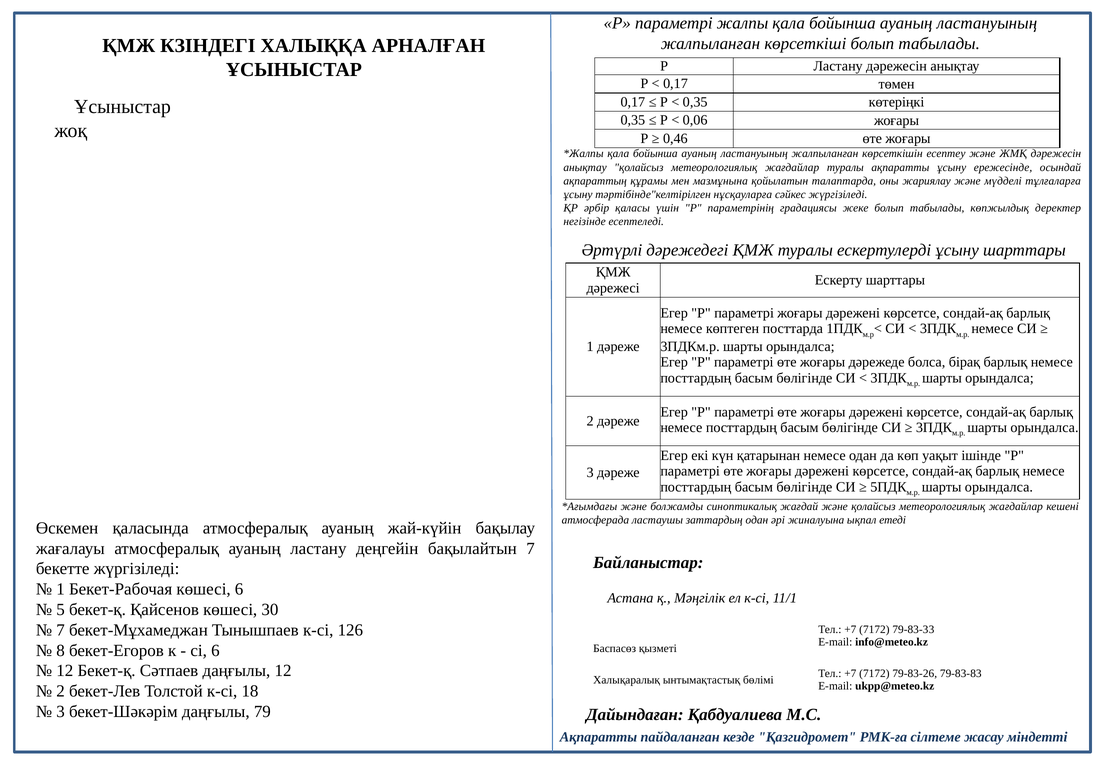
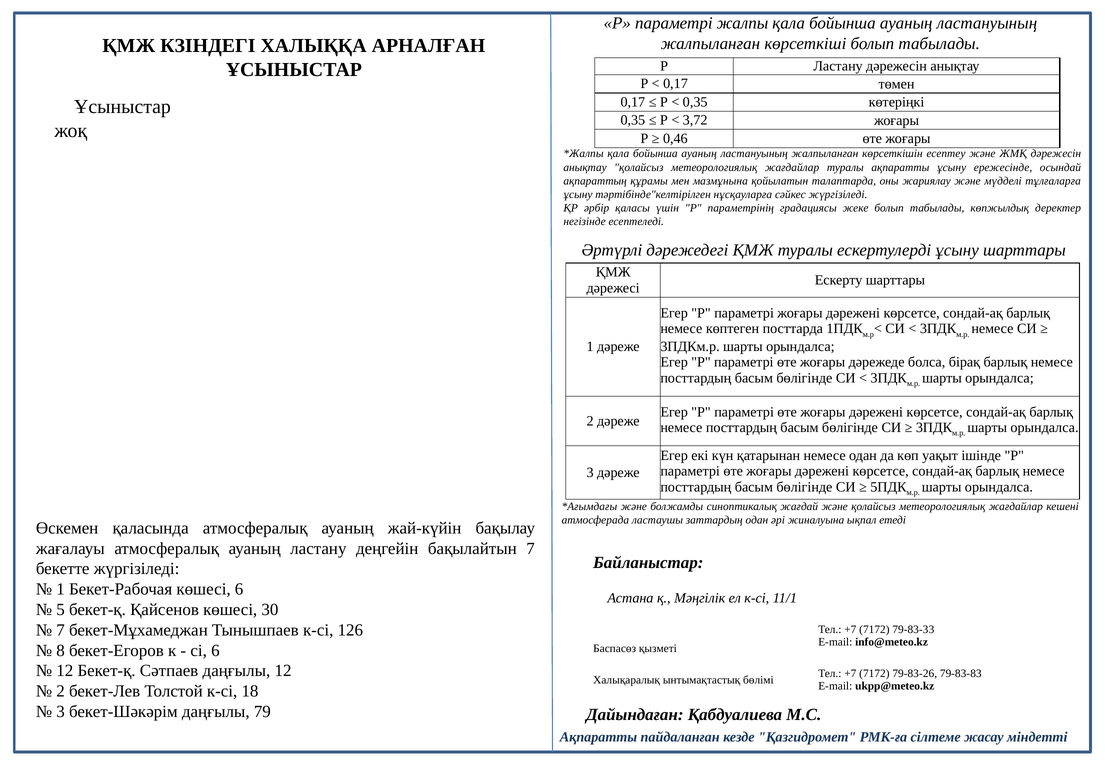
0,06: 0,06 -> 3,72
